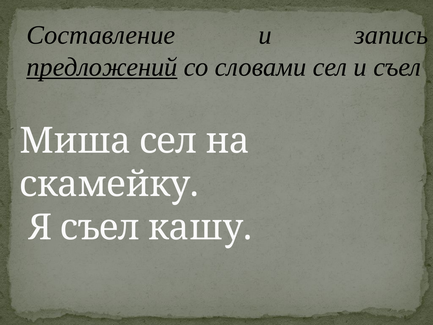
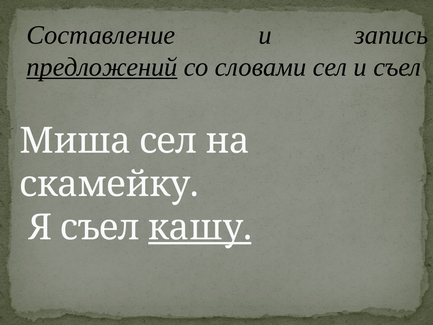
кашу underline: none -> present
